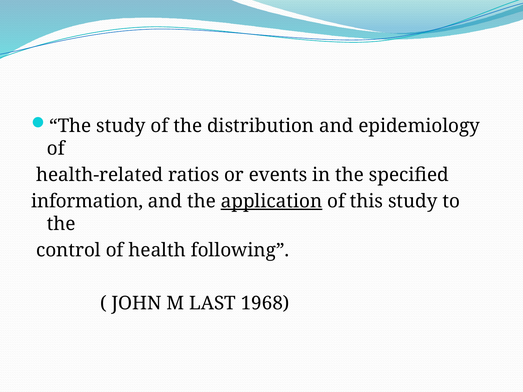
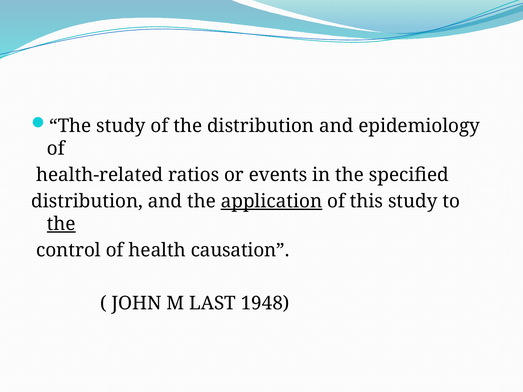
information at (87, 201): information -> distribution
the at (61, 224) underline: none -> present
following: following -> causation
1968: 1968 -> 1948
